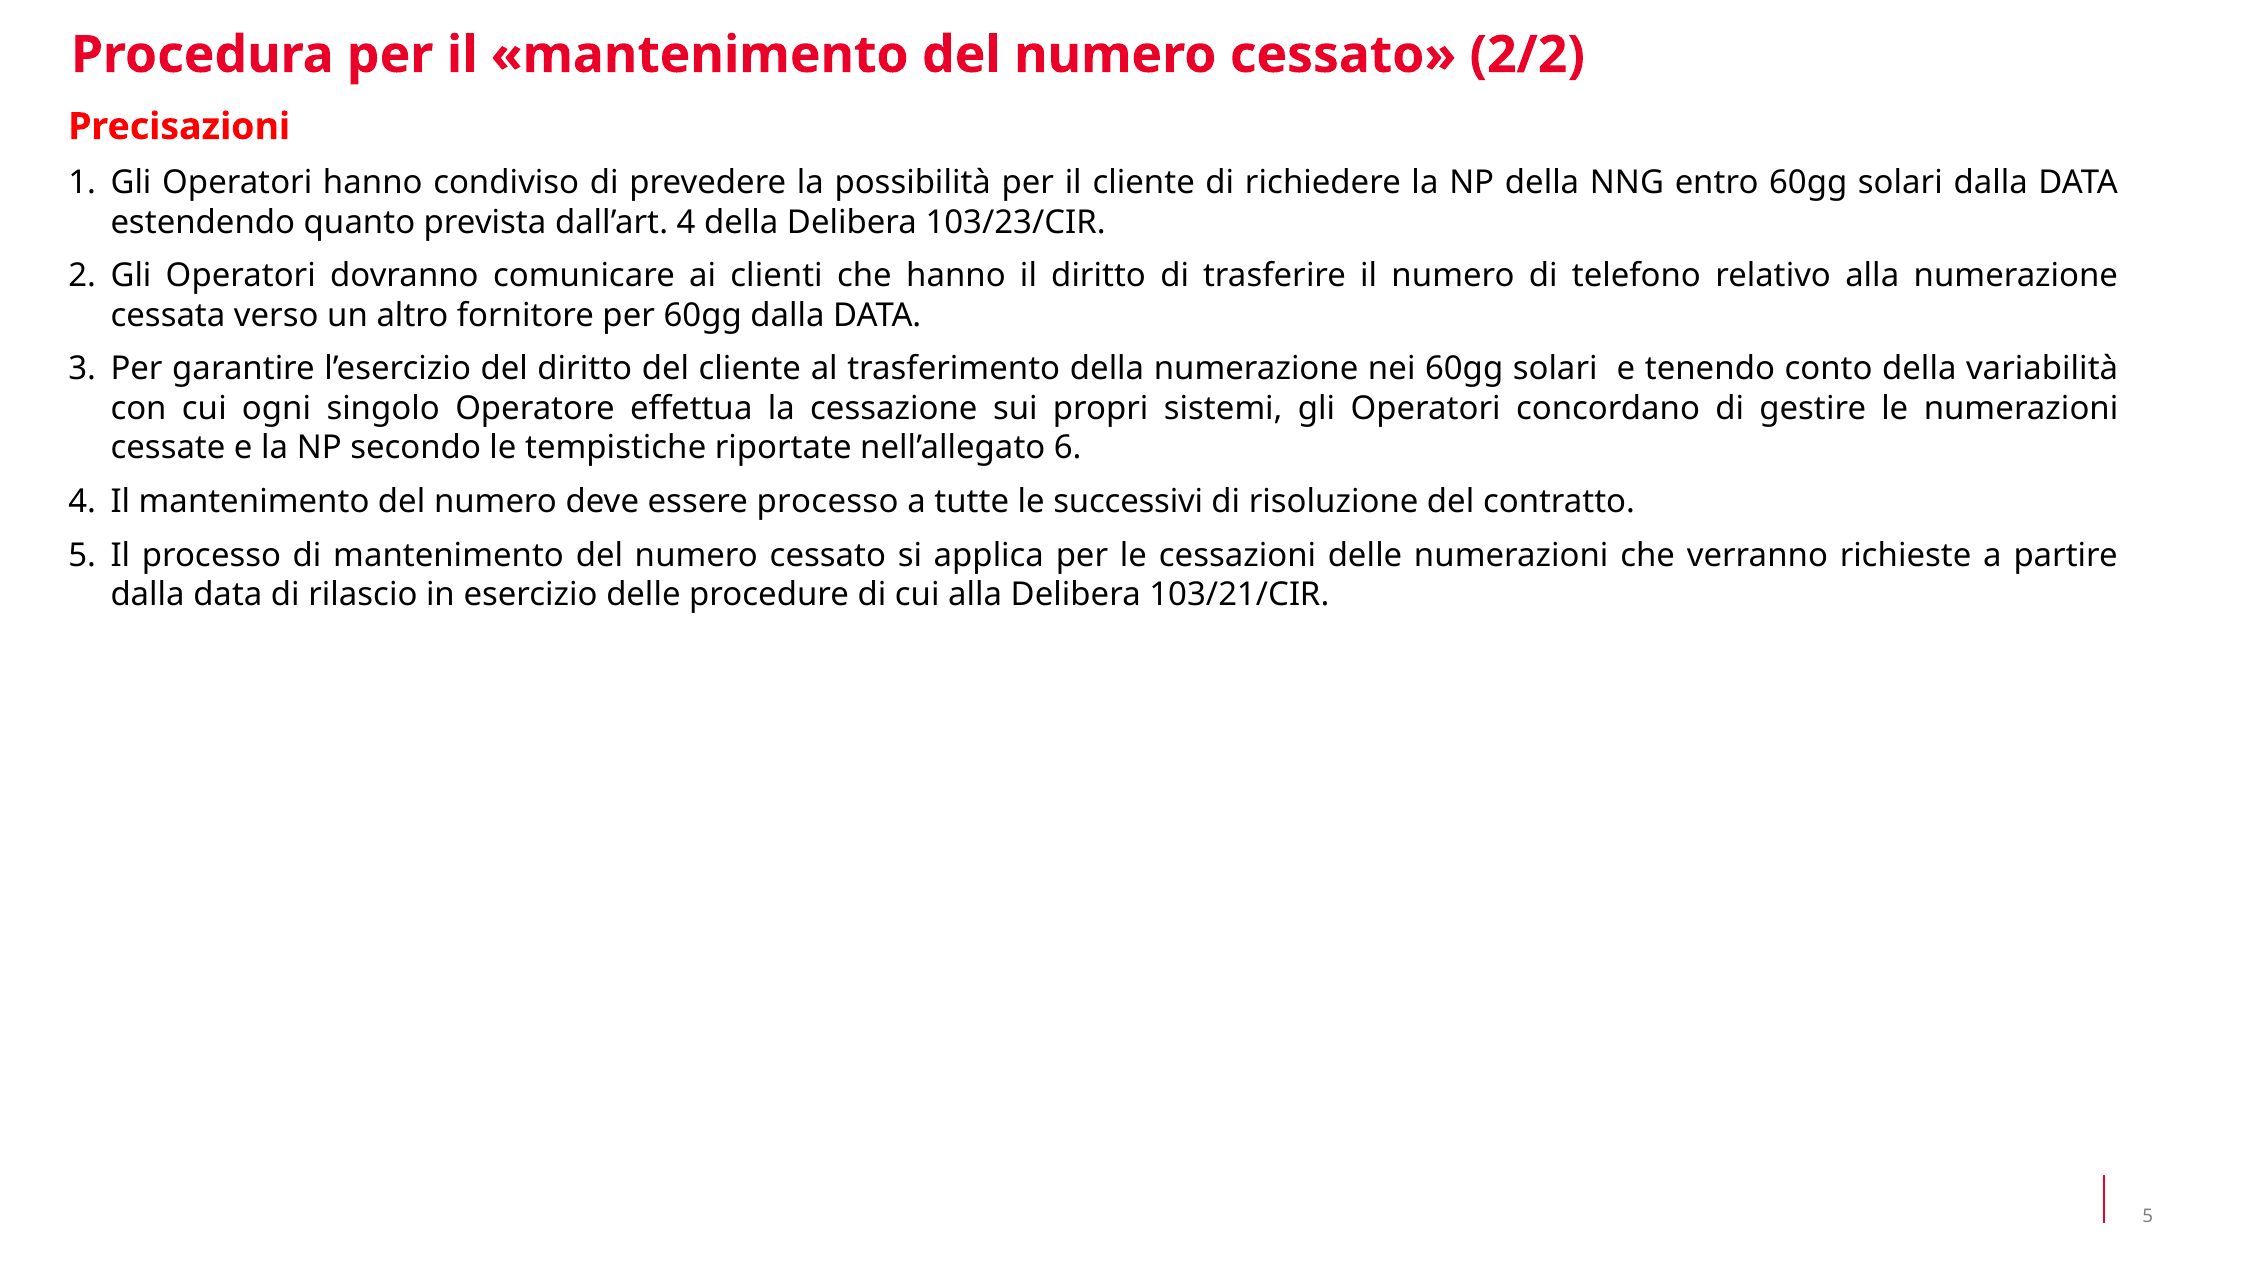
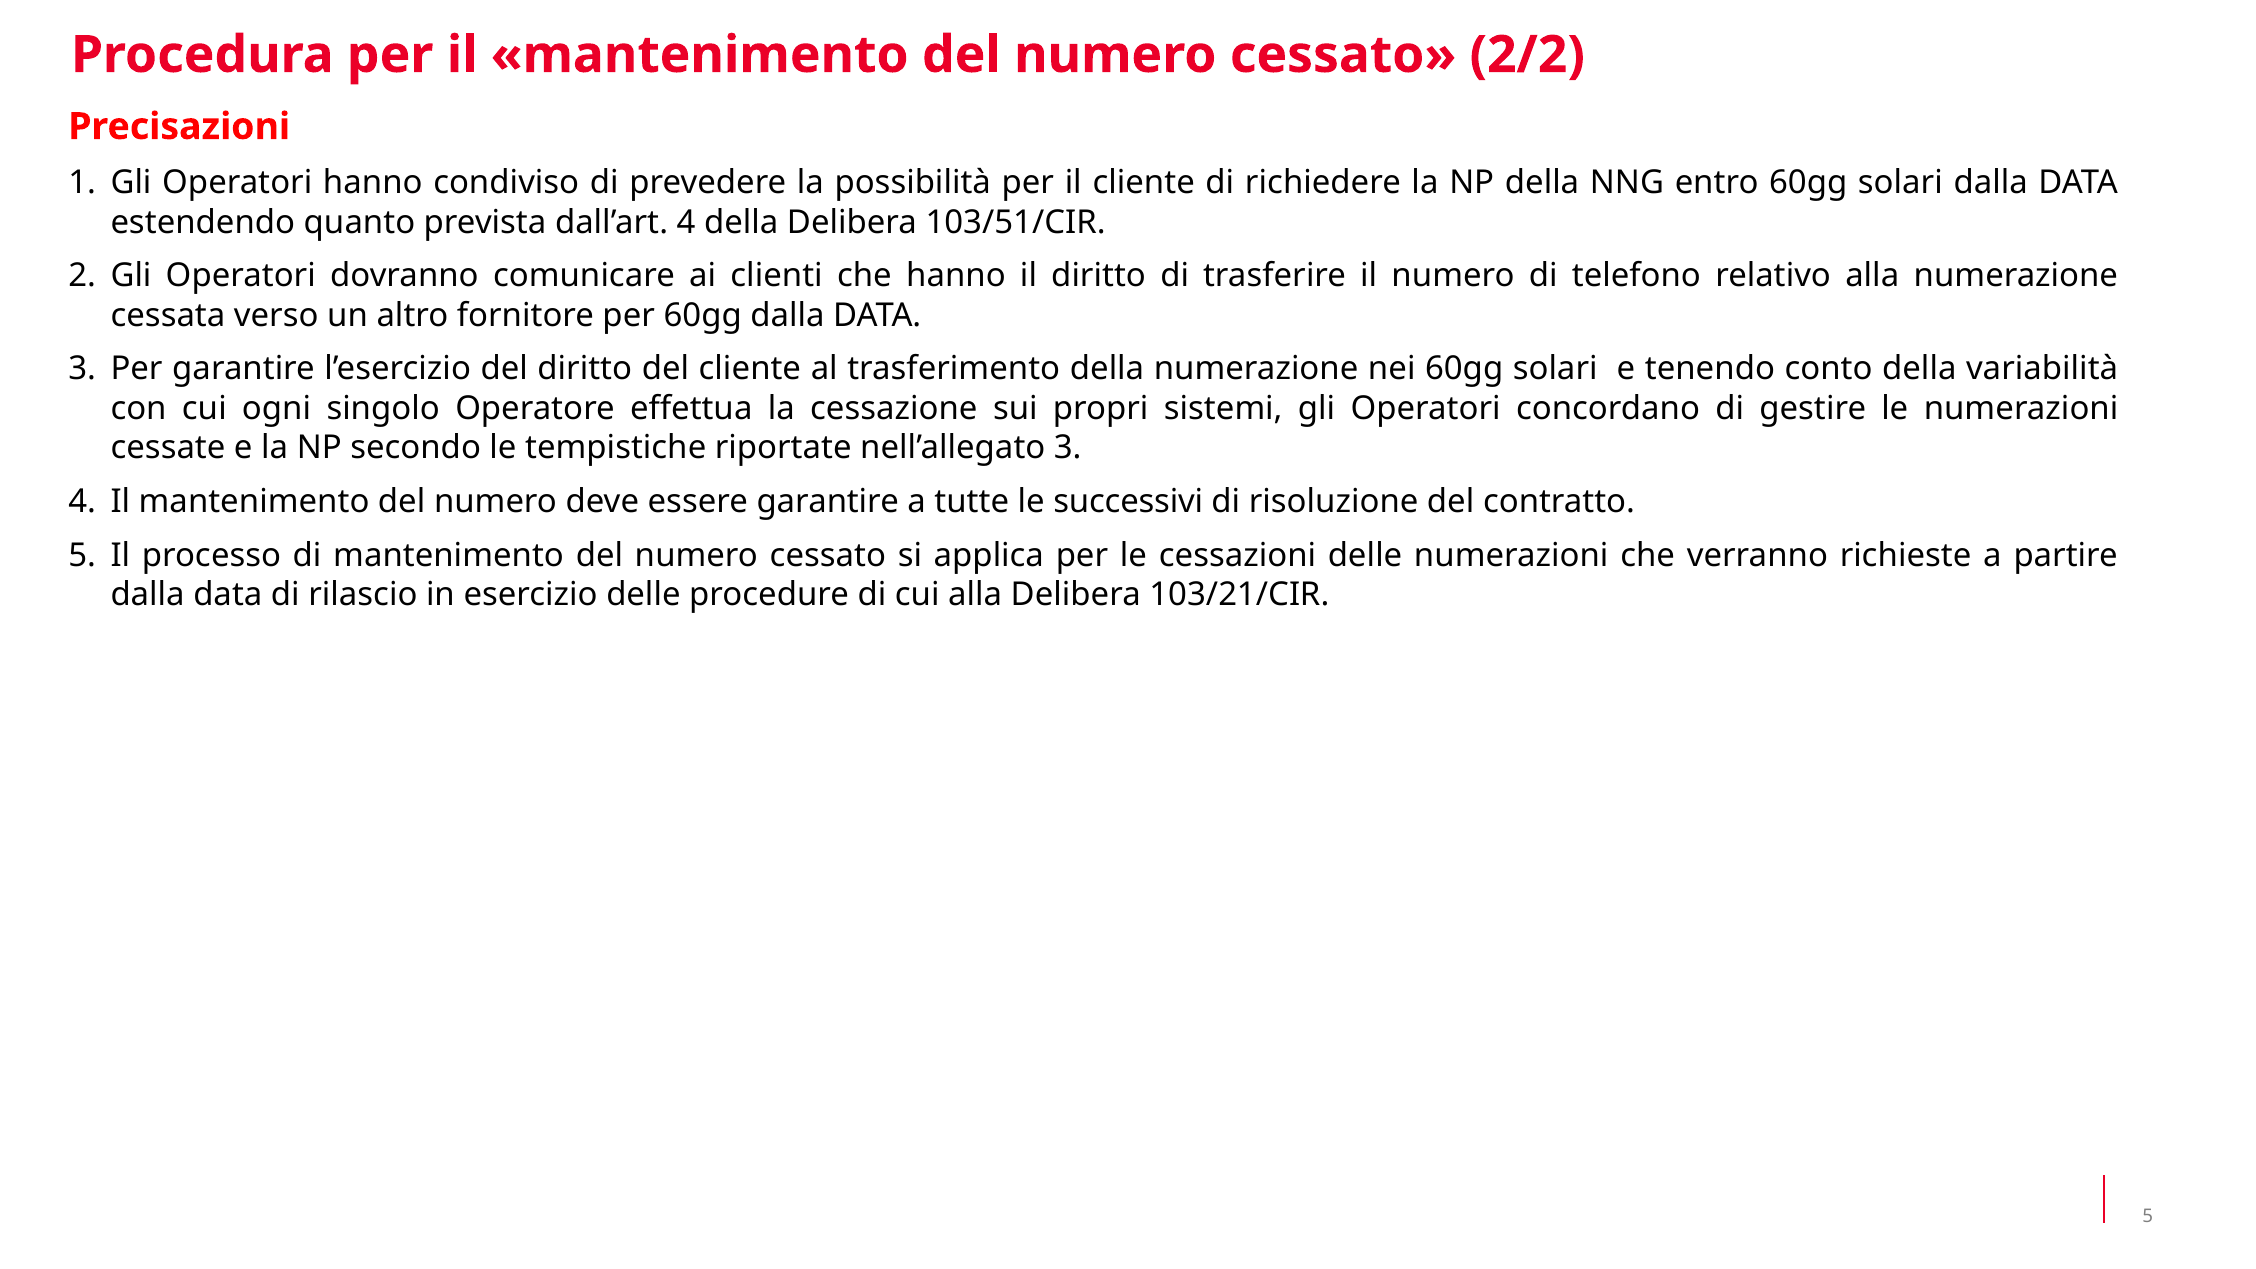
103/23/CIR: 103/23/CIR -> 103/51/CIR
nell’allegato 6: 6 -> 3
essere processo: processo -> garantire
